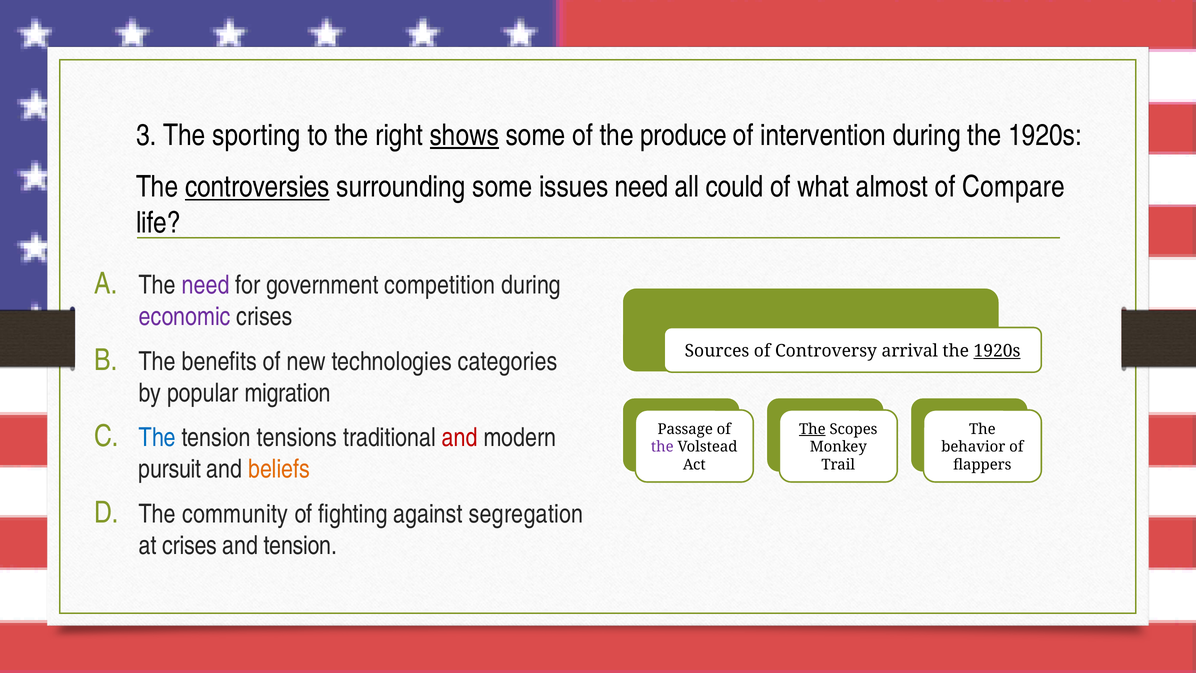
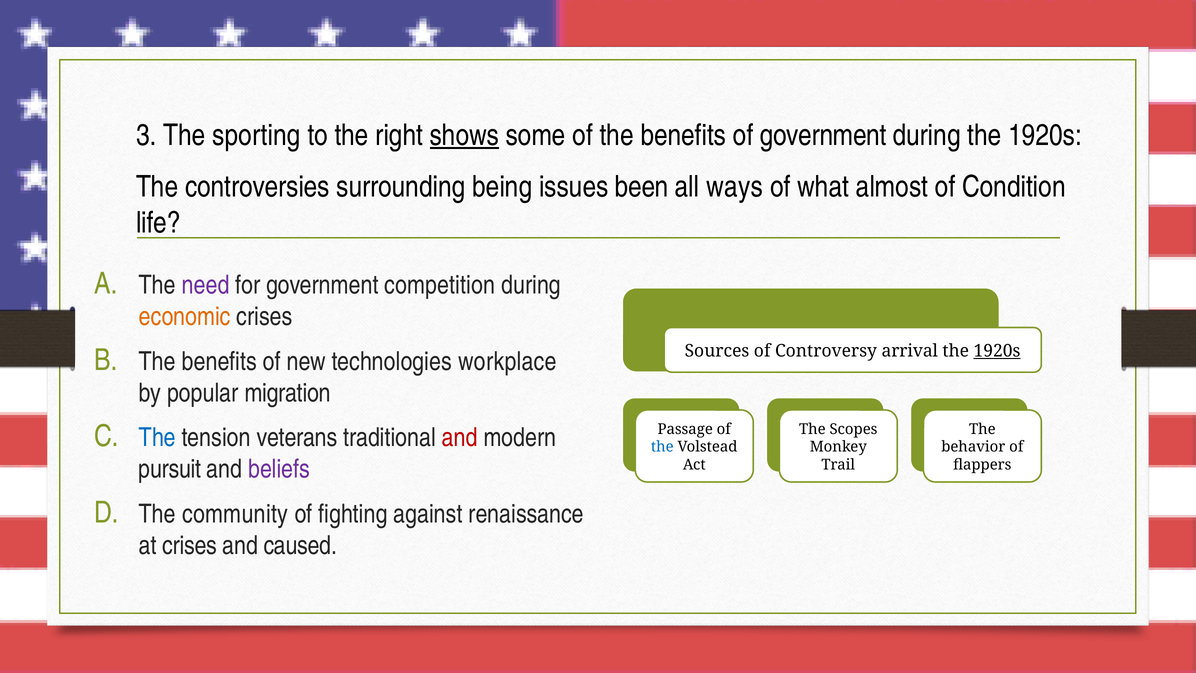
of the produce: produce -> benefits
of intervention: intervention -> government
controversies underline: present -> none
surrounding some: some -> being
issues need: need -> been
could: could -> ways
Compare: Compare -> Condition
economic colour: purple -> orange
categories: categories -> workplace
tensions: tensions -> veterans
The at (812, 429) underline: present -> none
the at (662, 447) colour: purple -> blue
beliefs colour: orange -> purple
segregation: segregation -> renaissance
and tension: tension -> caused
